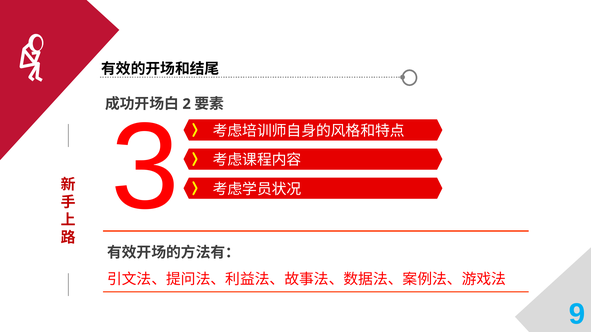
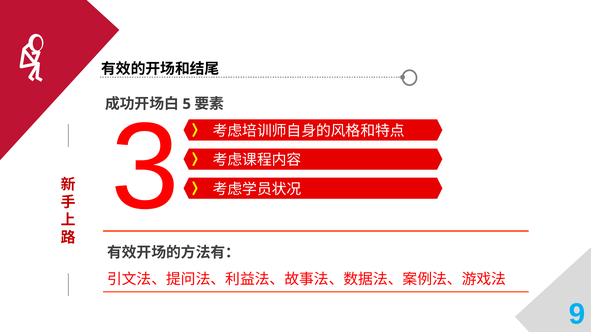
2: 2 -> 5
